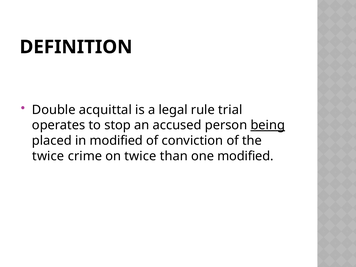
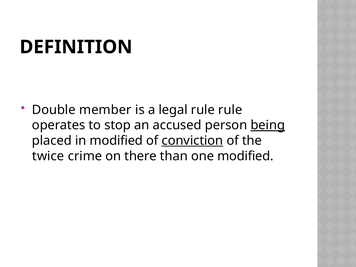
acquittal: acquittal -> member
rule trial: trial -> rule
conviction underline: none -> present
on twice: twice -> there
